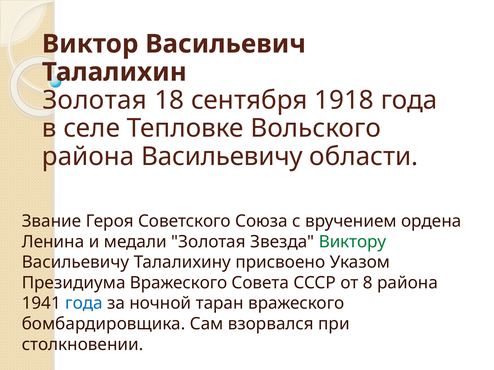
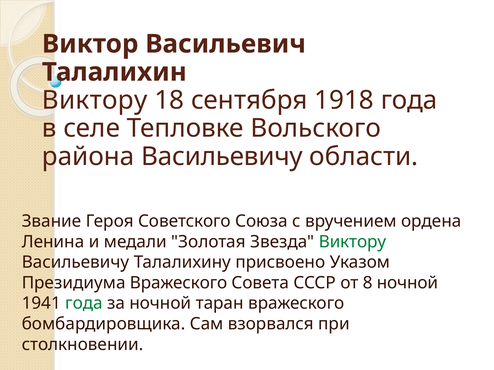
Золотая at (95, 100): Золотая -> Виктору
8 района: района -> ночной
года at (84, 304) colour: blue -> green
